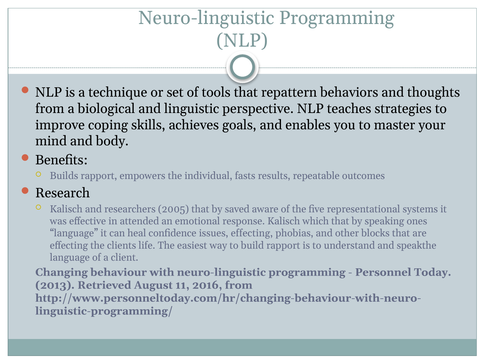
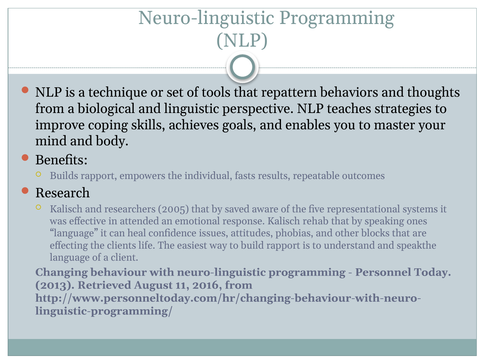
which: which -> rehab
issues effecting: effecting -> attitudes
